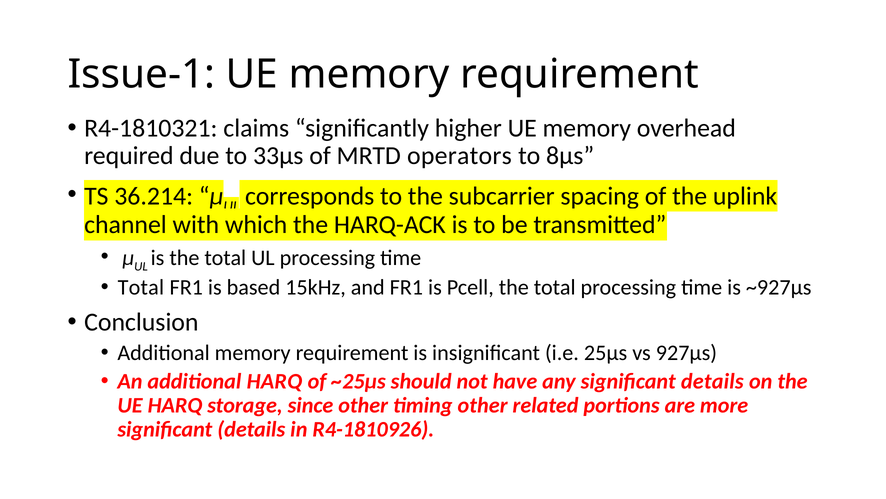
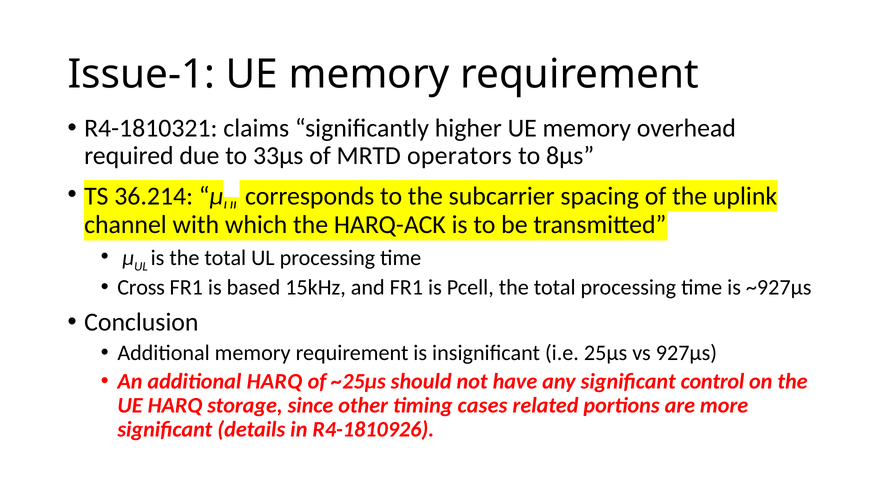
Total at (141, 287): Total -> Cross
any significant details: details -> control
timing other: other -> cases
